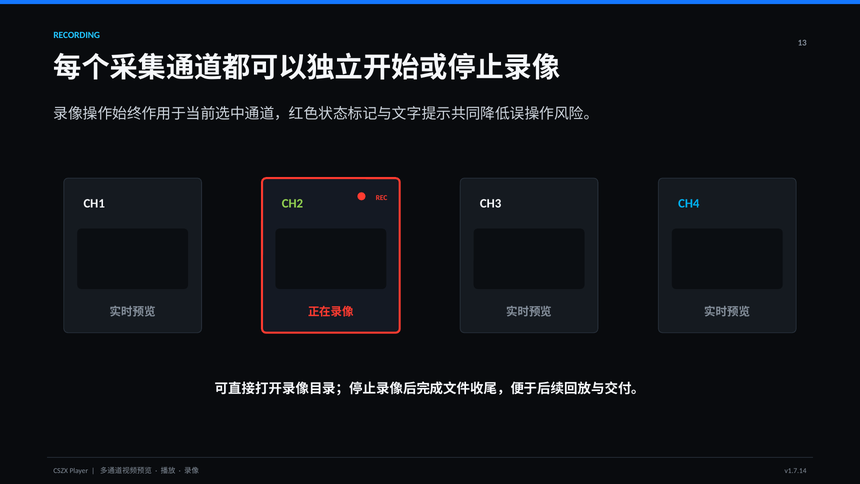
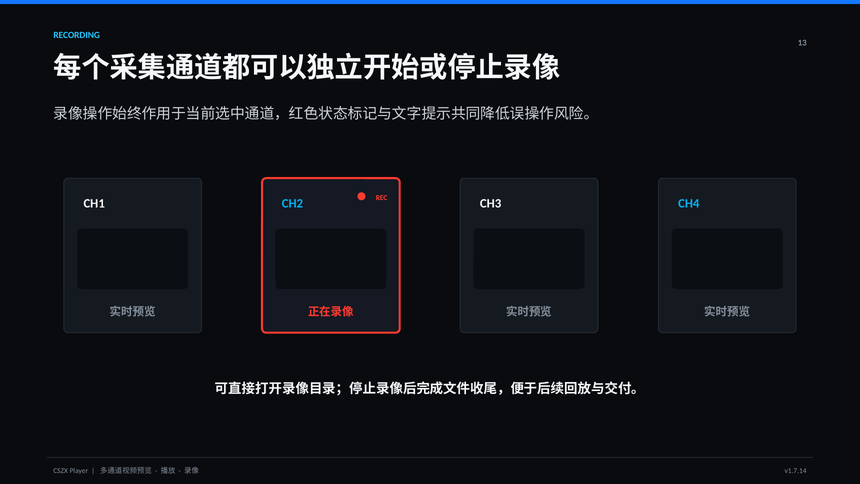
CH2 colour: light green -> light blue
